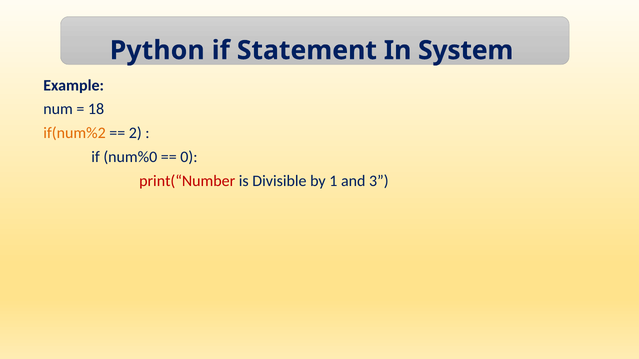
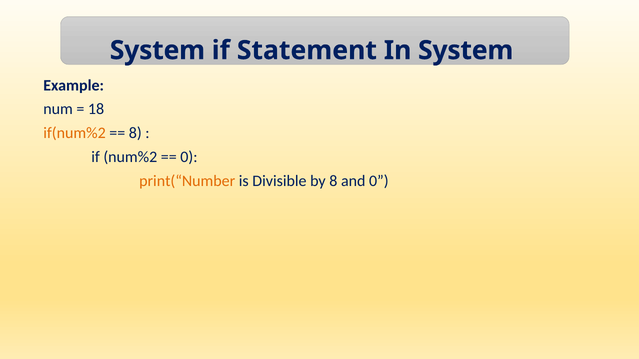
Python at (157, 50): Python -> System
2 at (135, 133): 2 -> 8
num%0: num%0 -> num%2
print(“Number colour: red -> orange
by 1: 1 -> 8
and 3: 3 -> 0
